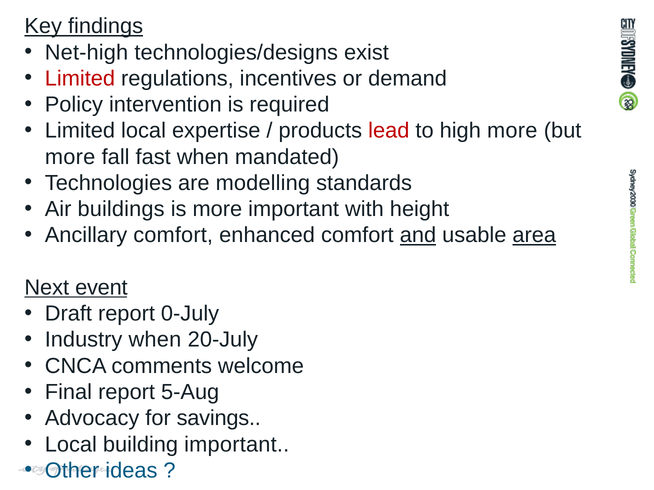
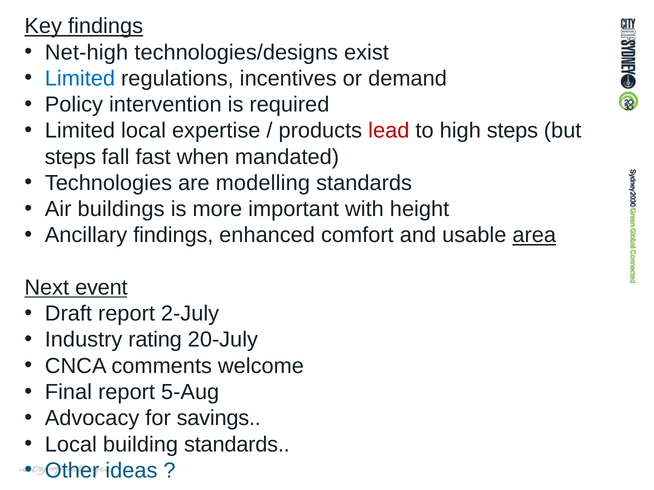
Limited at (80, 79) colour: red -> blue
high more: more -> steps
more at (70, 157): more -> steps
Ancillary comfort: comfort -> findings
and underline: present -> none
0-July: 0-July -> 2-July
Industry when: when -> rating
building important: important -> standards
